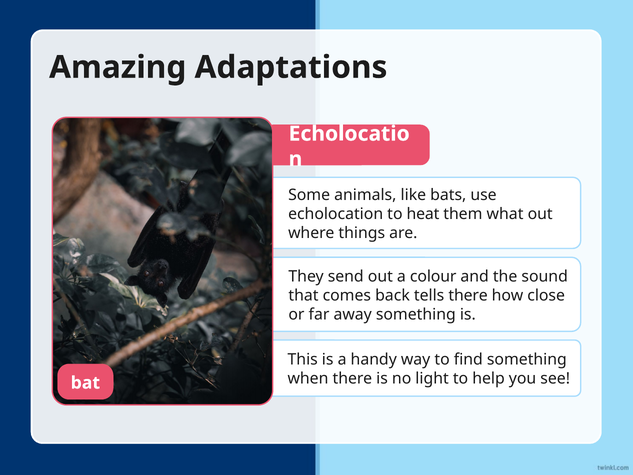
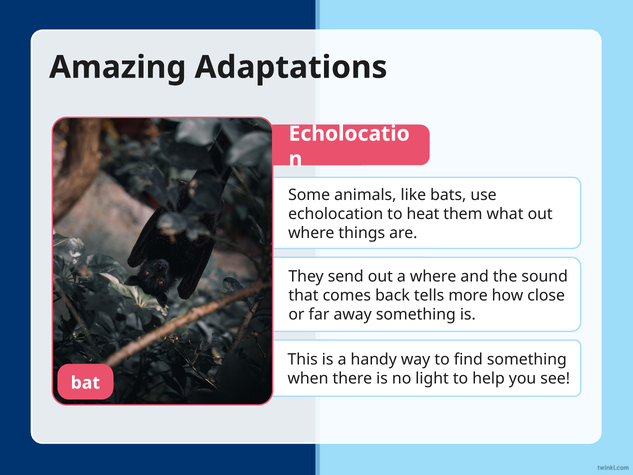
a colour: colour -> where
tells there: there -> more
